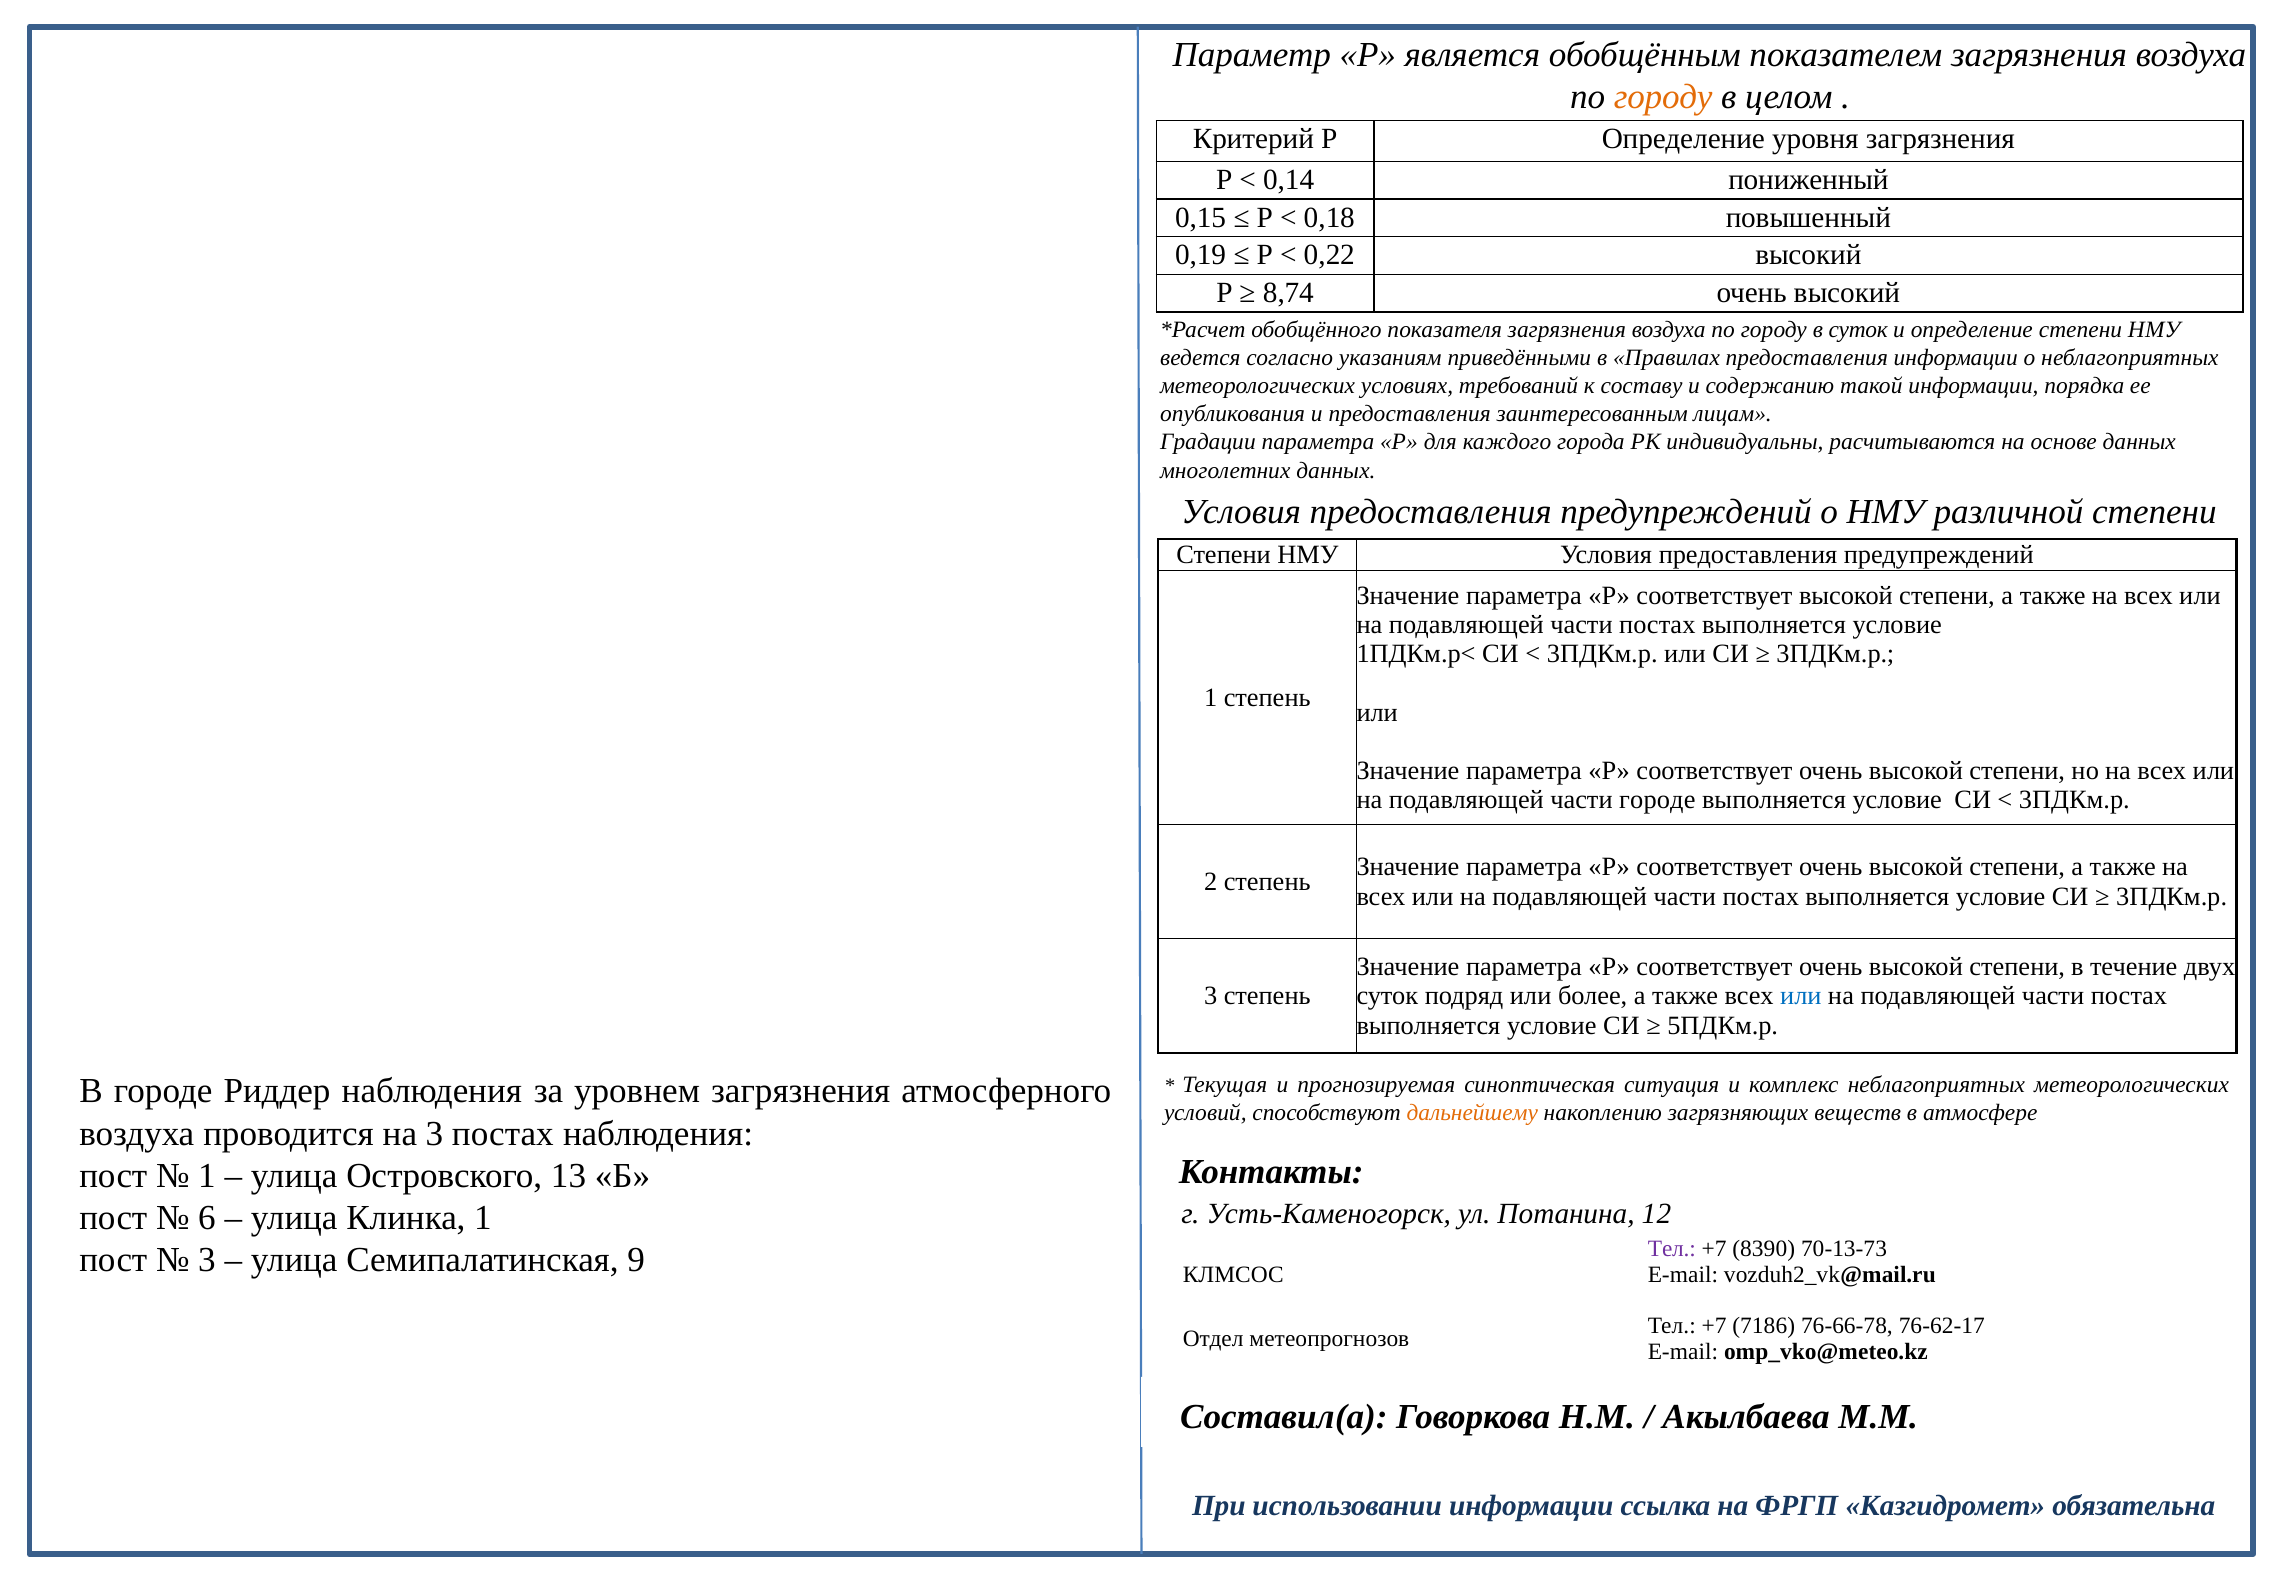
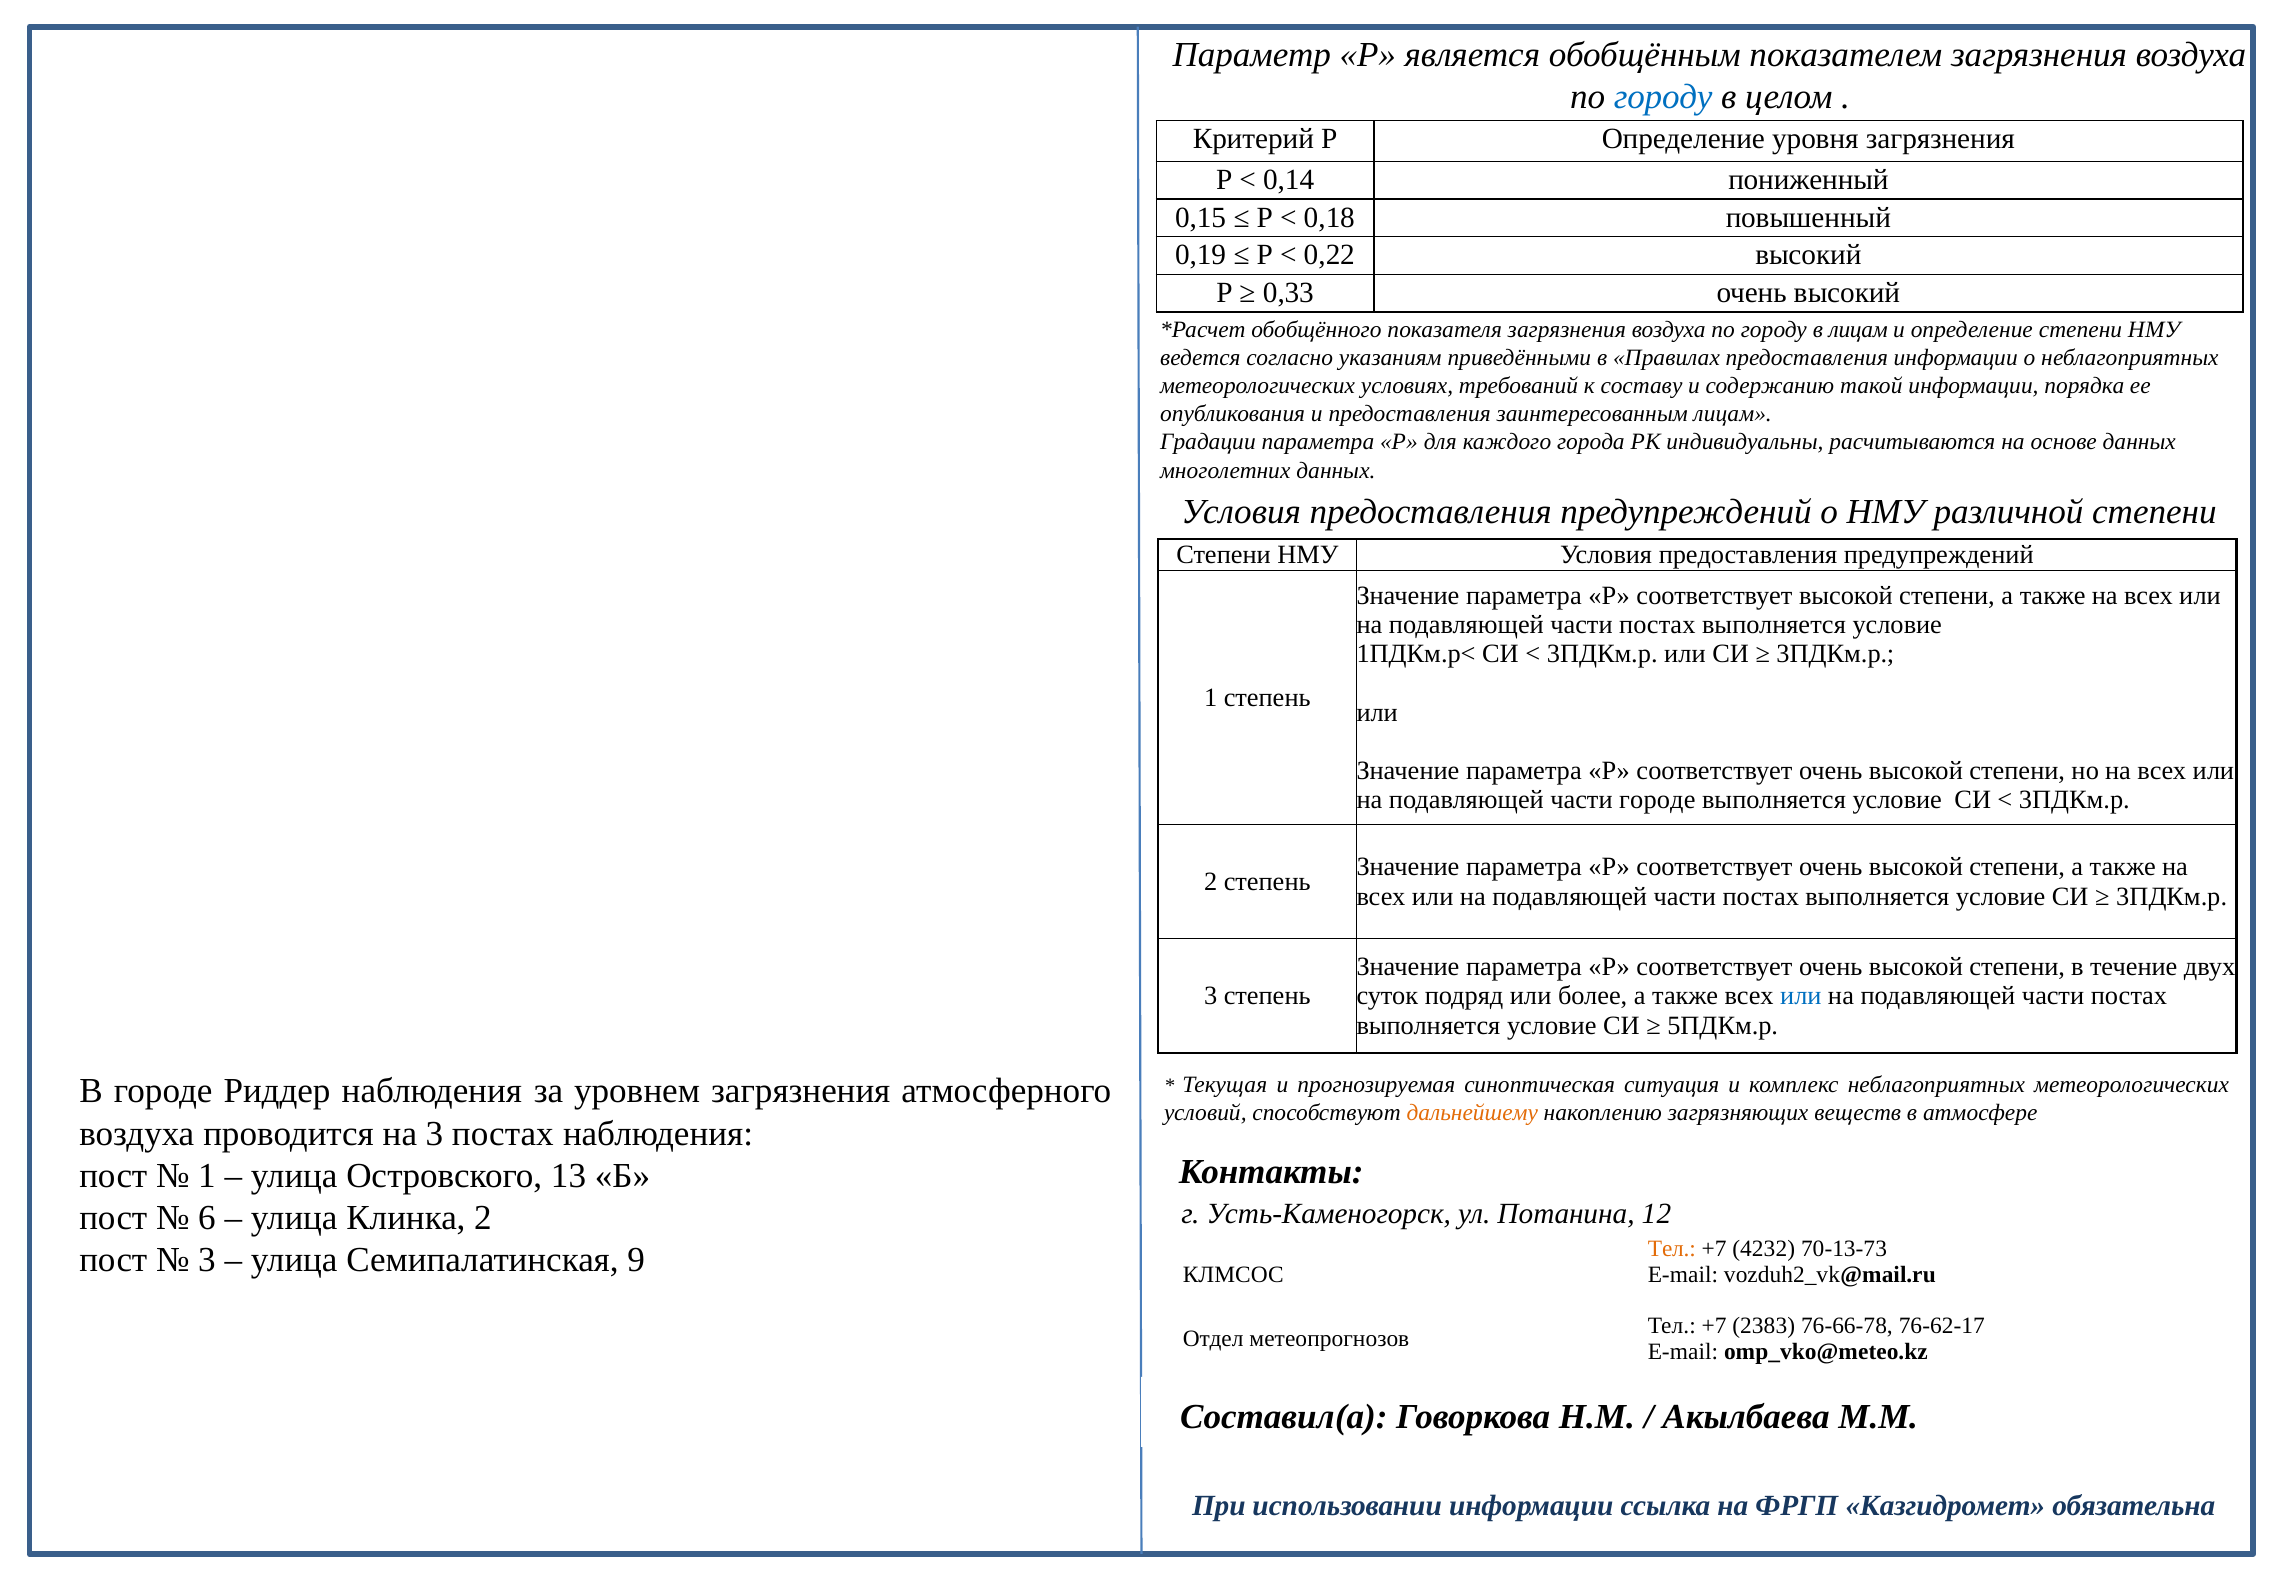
городу at (1663, 97) colour: orange -> blue
8,74: 8,74 -> 0,33
в суток: суток -> лицам
Клинка 1: 1 -> 2
Тел at (1672, 1248) colour: purple -> orange
8390: 8390 -> 4232
7186: 7186 -> 2383
